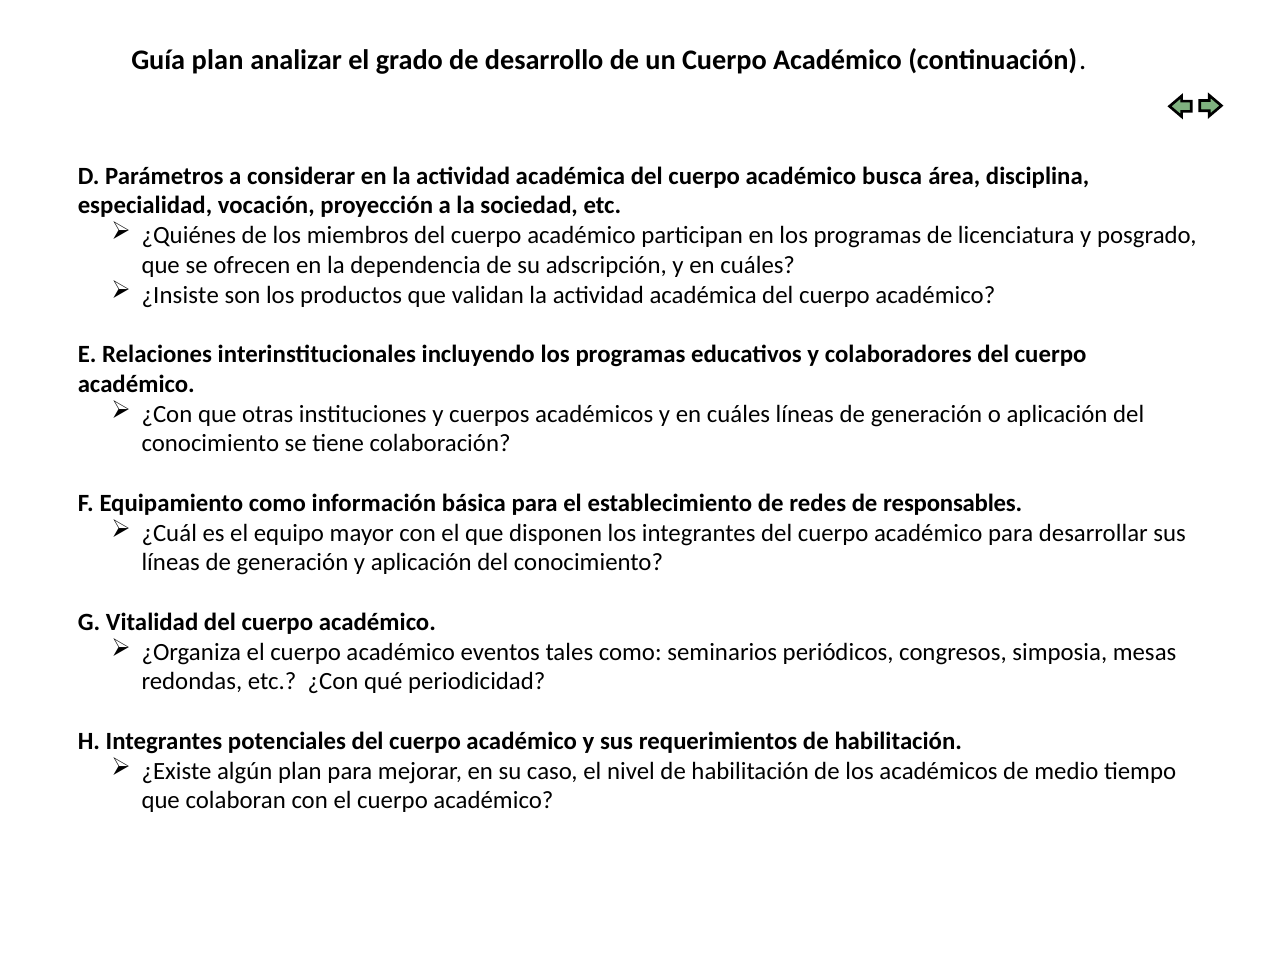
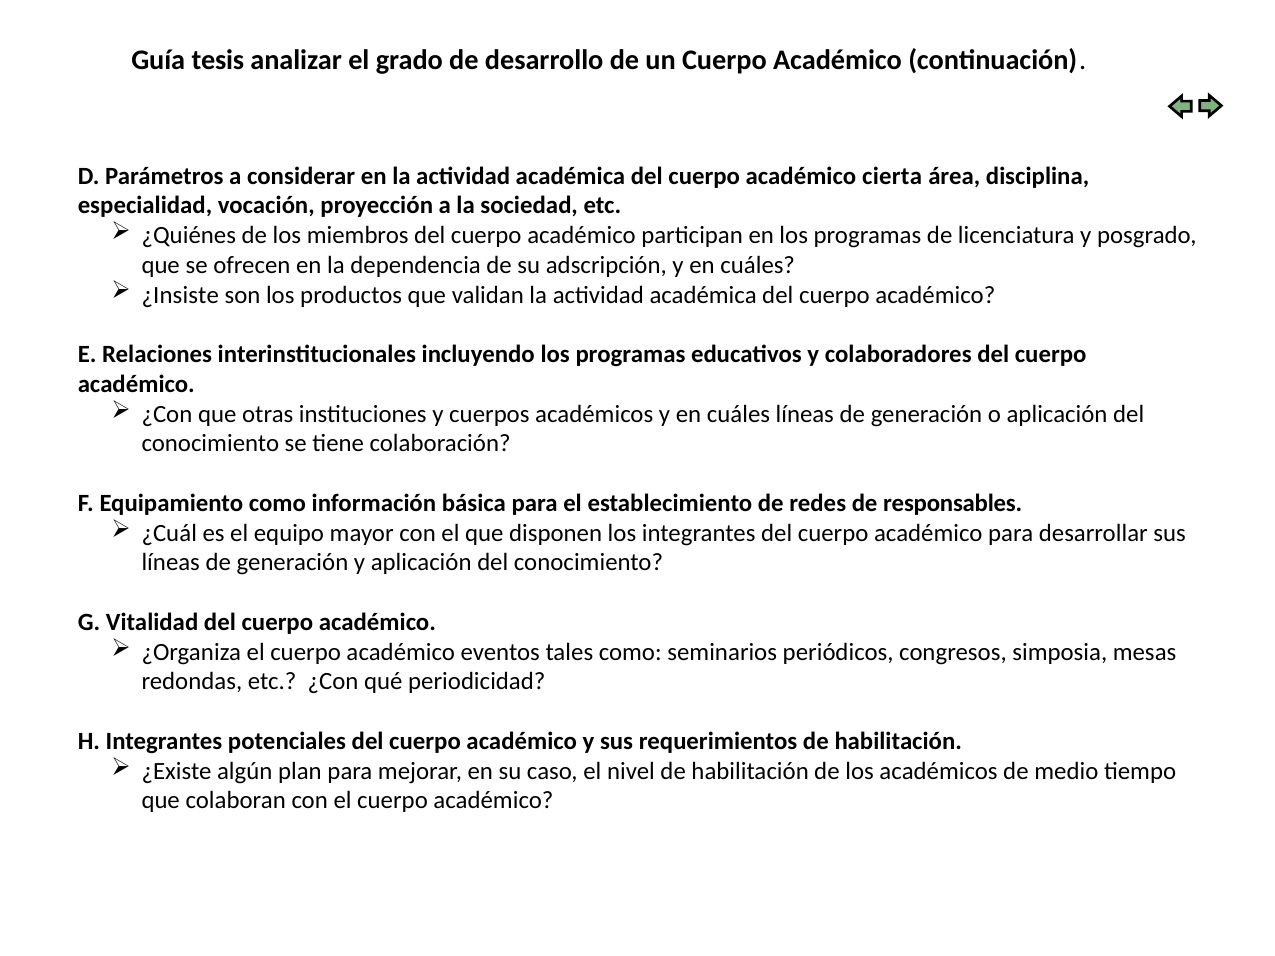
Guía plan: plan -> tesis
busca: busca -> cierta
